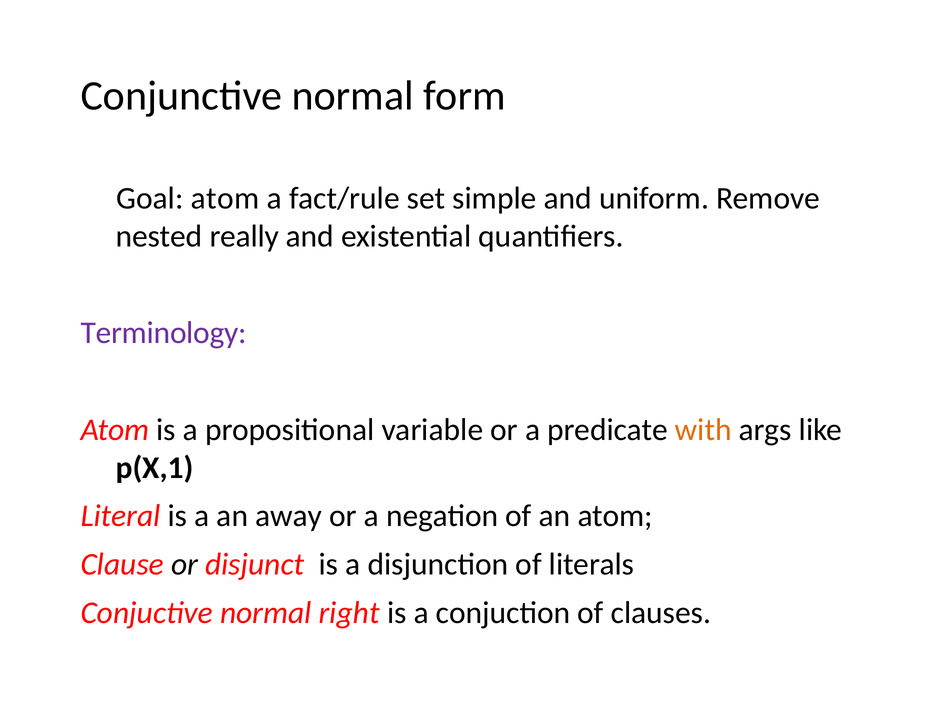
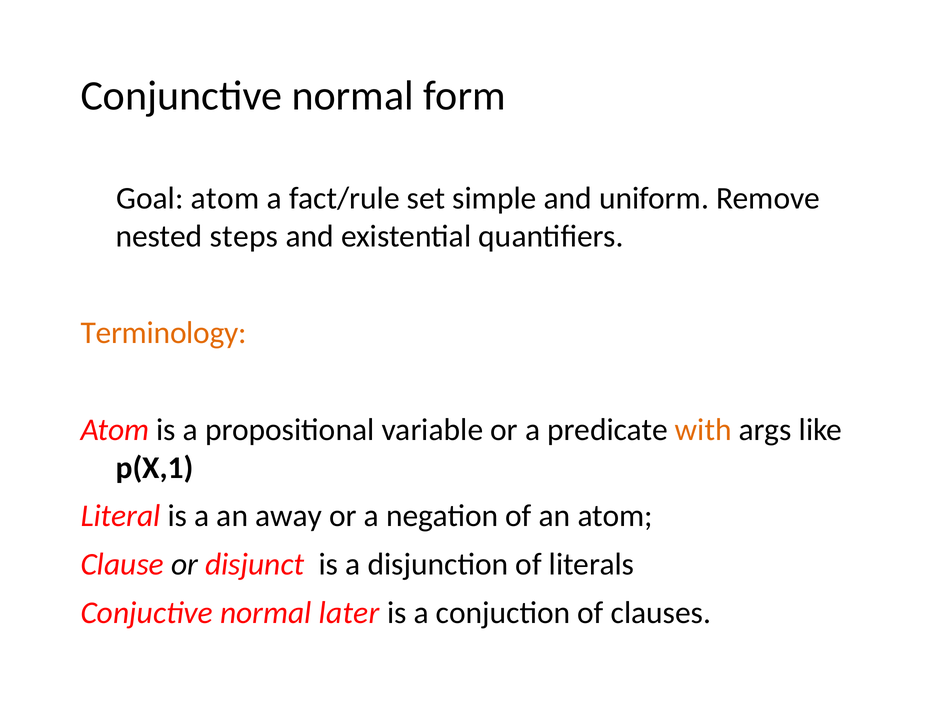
really: really -> steps
Terminology colour: purple -> orange
right: right -> later
